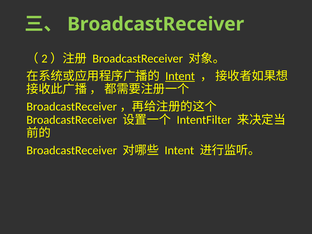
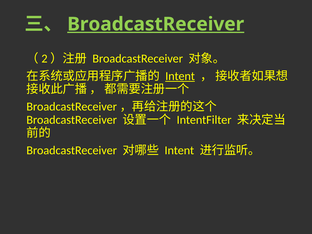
BroadcastReceiver at (156, 24) underline: none -> present
